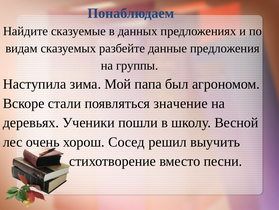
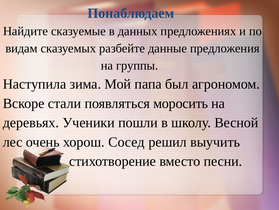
значение: значение -> моросить
